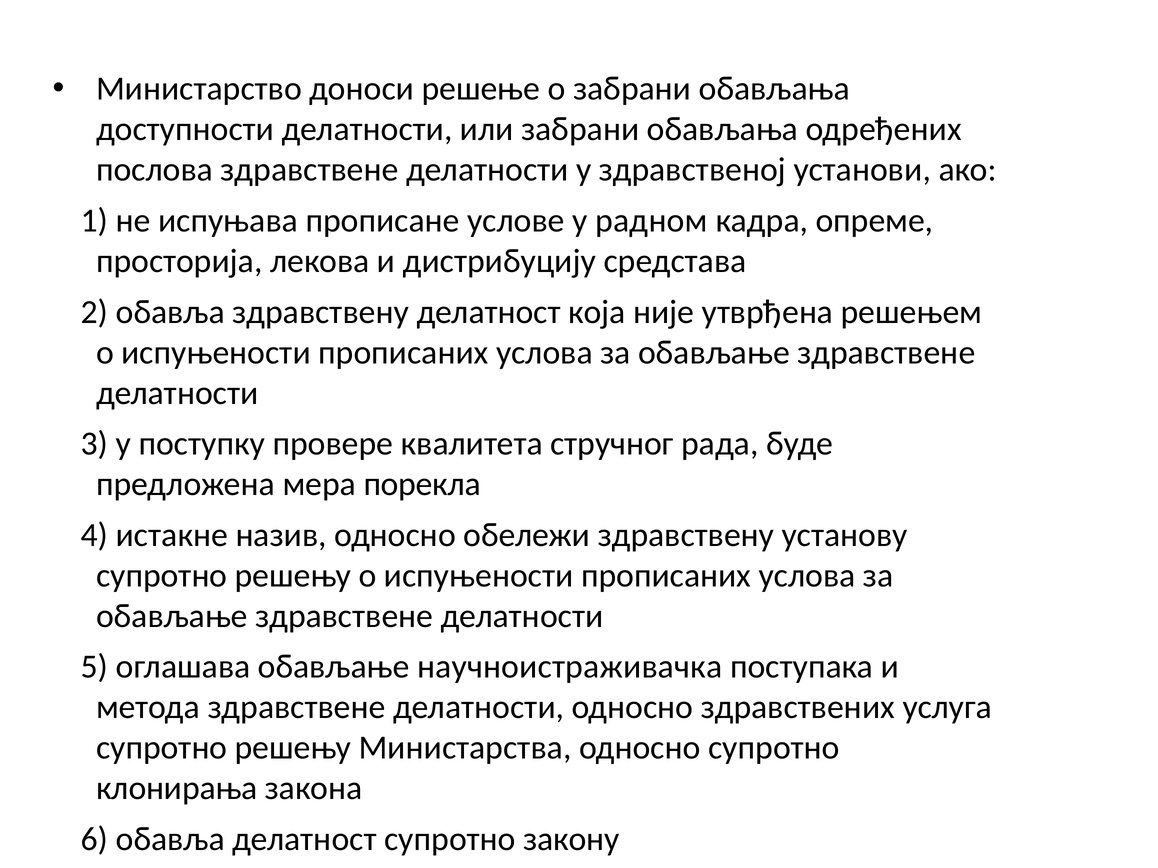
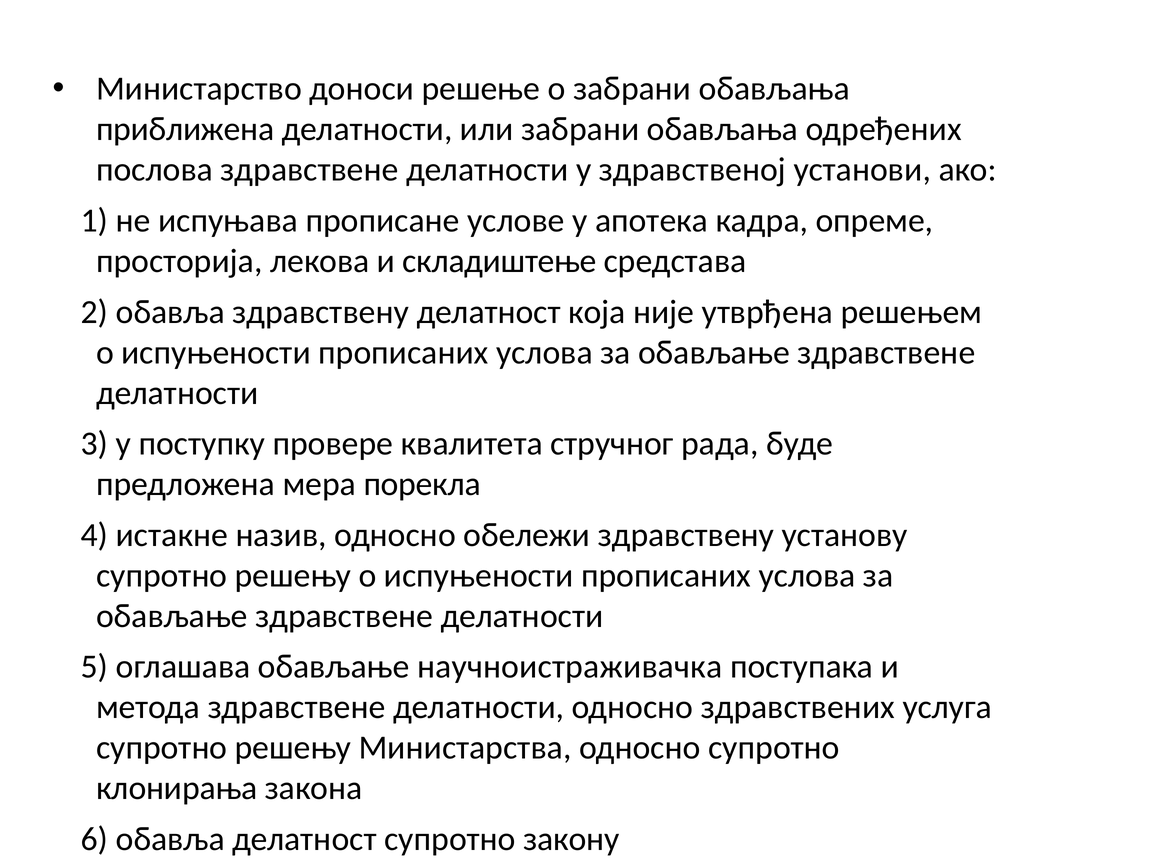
доступности: доступности -> приближена
радном: радном -> апотека
дистрибуцију: дистрибуцију -> складиштење
